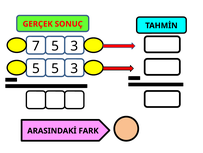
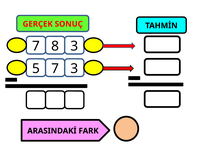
7 5: 5 -> 8
5 5: 5 -> 7
